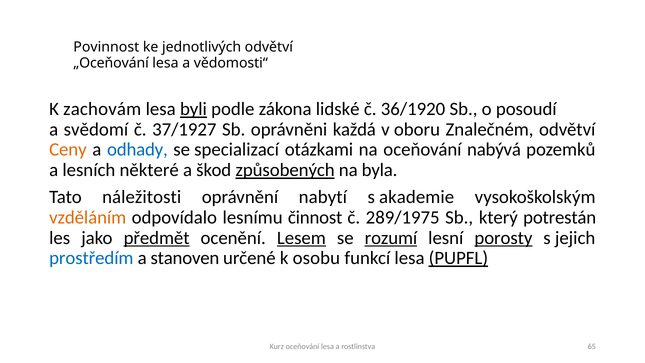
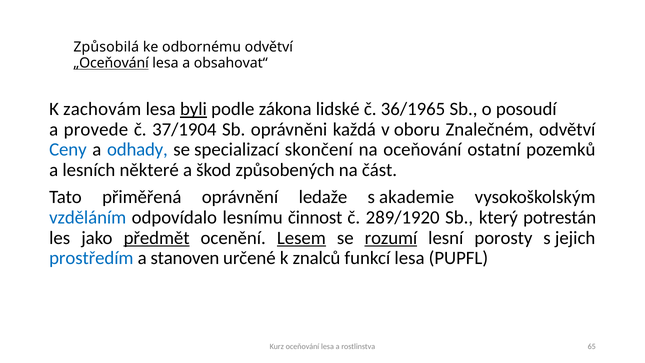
Povinnost: Povinnost -> Způsobilá
jednotlivých: jednotlivých -> odbornému
„Oceňování underline: none -> present
vědomosti“: vědomosti“ -> obsahovat“
36/1920: 36/1920 -> 36/1965
svědomí: svědomí -> provede
37/1927: 37/1927 -> 37/1904
Ceny colour: orange -> blue
otázkami: otázkami -> skončení
nabývá: nabývá -> ostatní
způsobených underline: present -> none
byla: byla -> část
náležitosti: náležitosti -> přiměřená
nabytí: nabytí -> ledaže
vzděláním colour: orange -> blue
289/1975: 289/1975 -> 289/1920
porosty underline: present -> none
osobu: osobu -> znalců
PUPFL underline: present -> none
